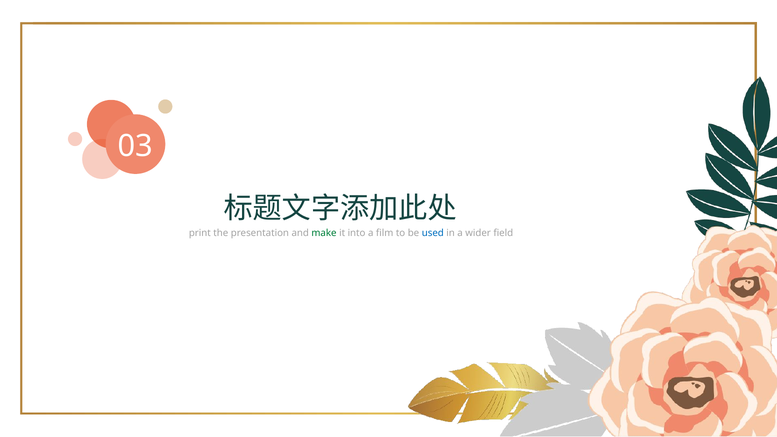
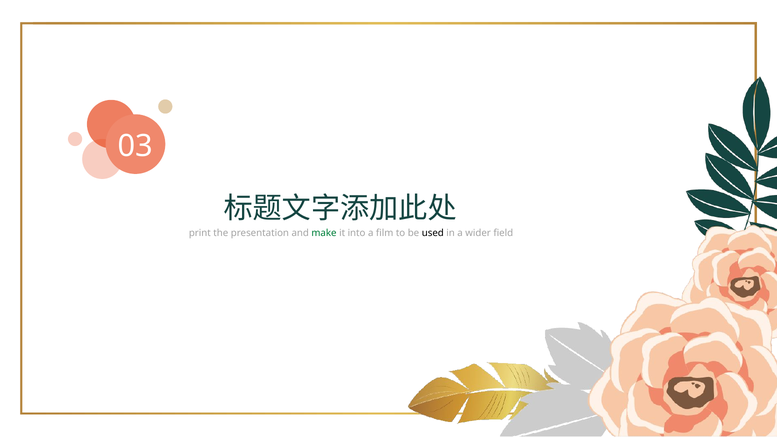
used colour: blue -> black
